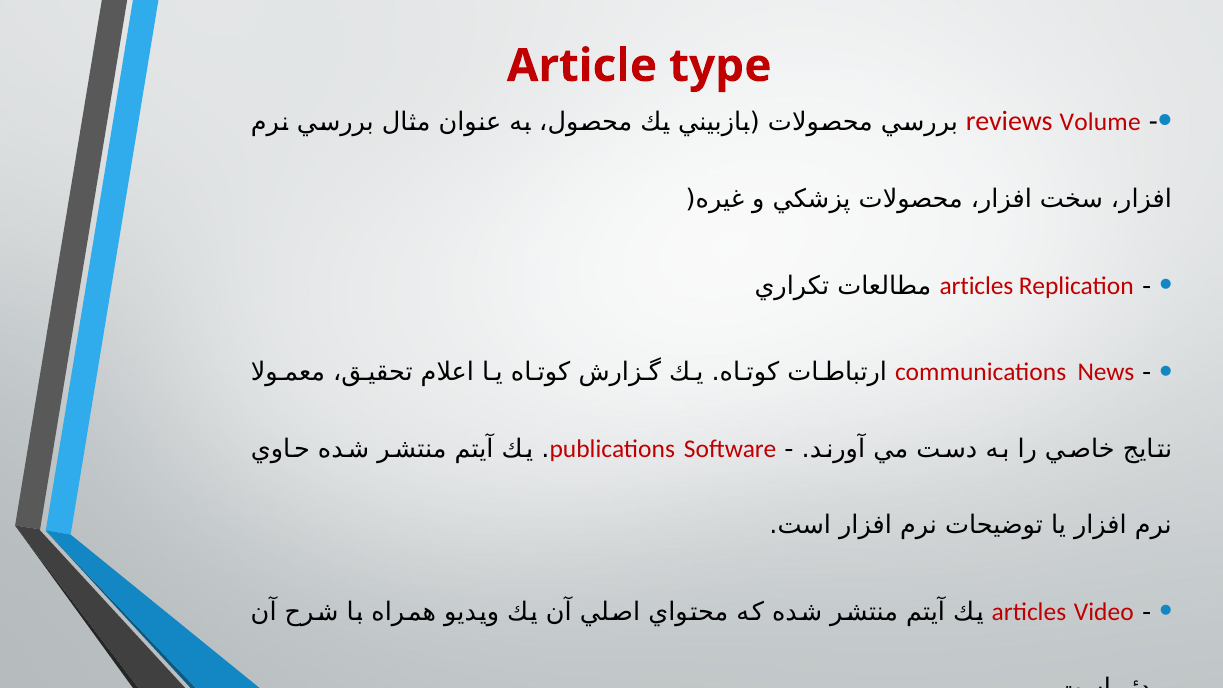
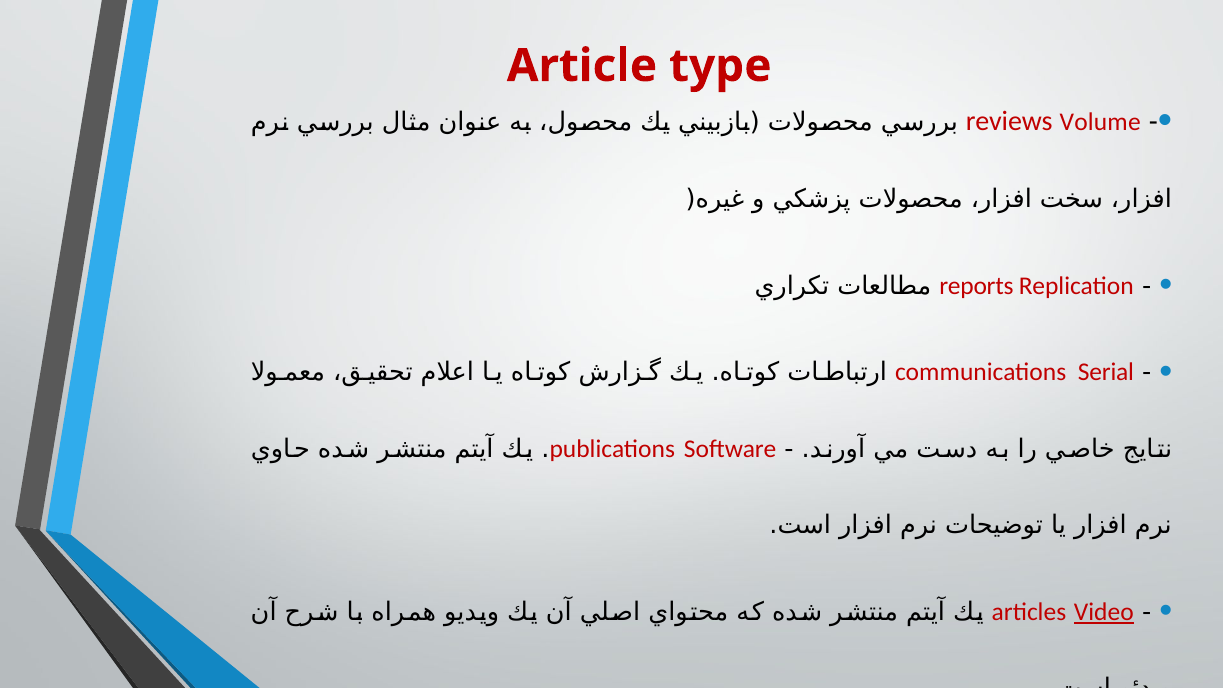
articles at (976, 286): articles -> reports
News: News -> Serial
Video underline: none -> present
